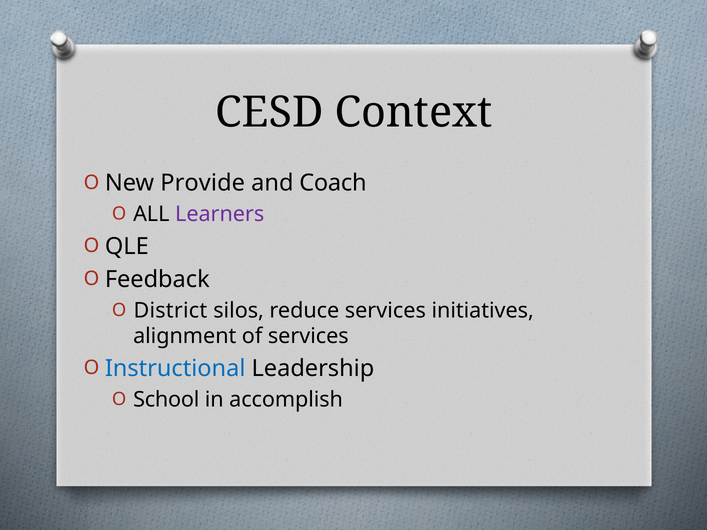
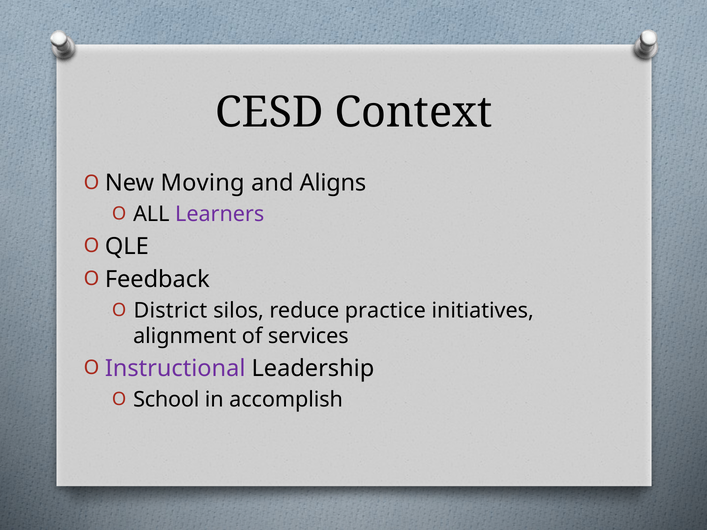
Provide: Provide -> Moving
Coach: Coach -> Aligns
reduce services: services -> practice
Instructional colour: blue -> purple
